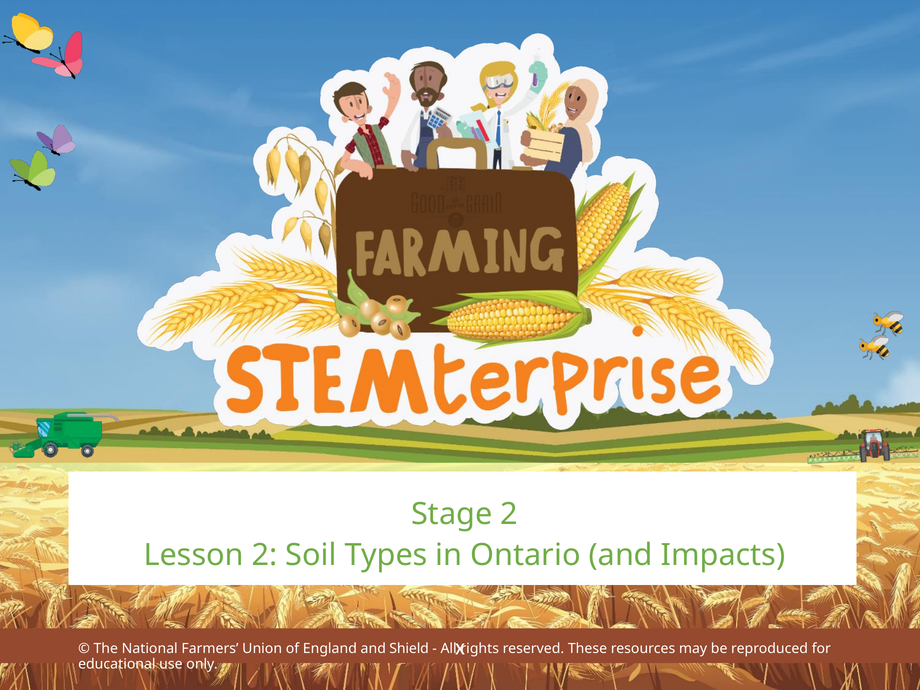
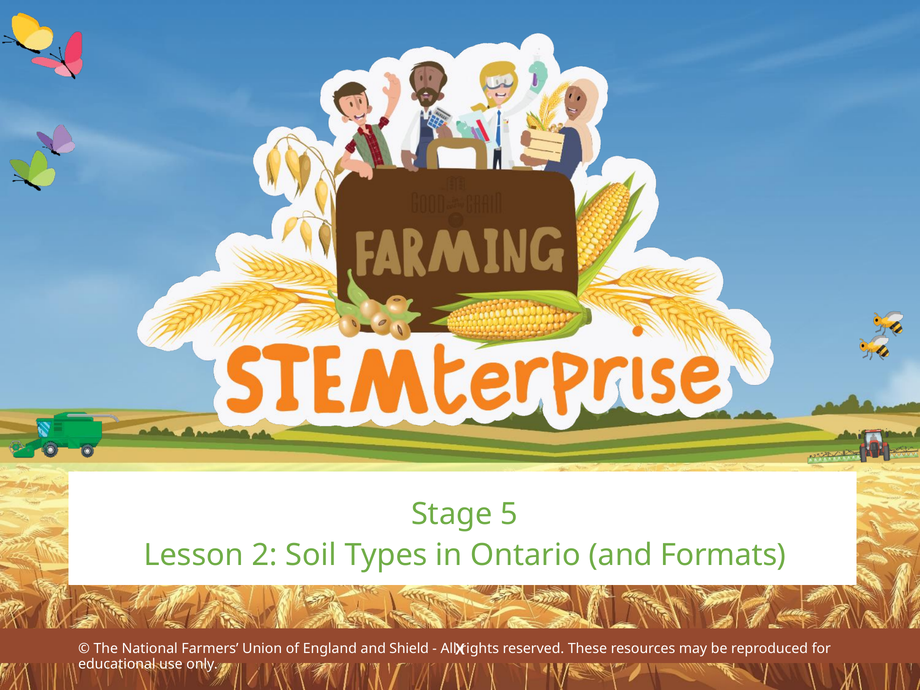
Stage 2: 2 -> 5
Impacts: Impacts -> Formats
